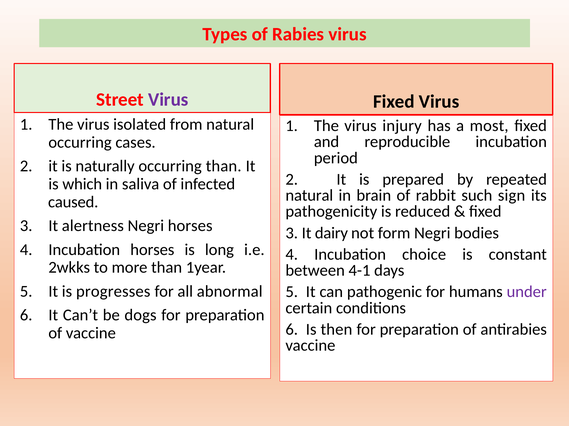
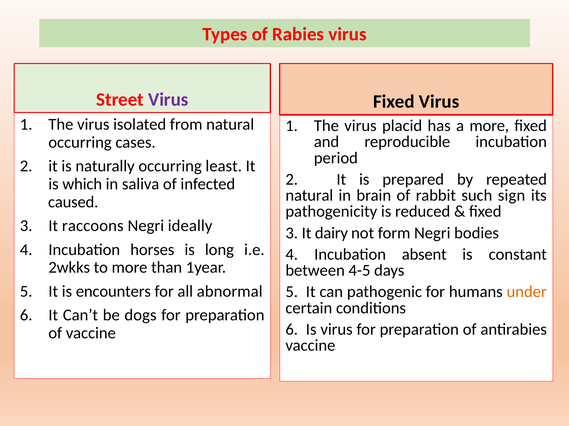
injury: injury -> placid
a most: most -> more
occurring than: than -> least
alertness: alertness -> raccoons
Negri horses: horses -> ideally
choice: choice -> absent
4-1: 4-1 -> 4-5
progresses: progresses -> encounters
under colour: purple -> orange
Is then: then -> virus
